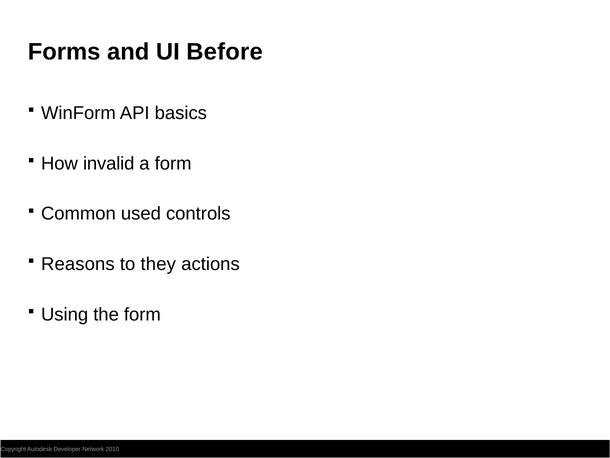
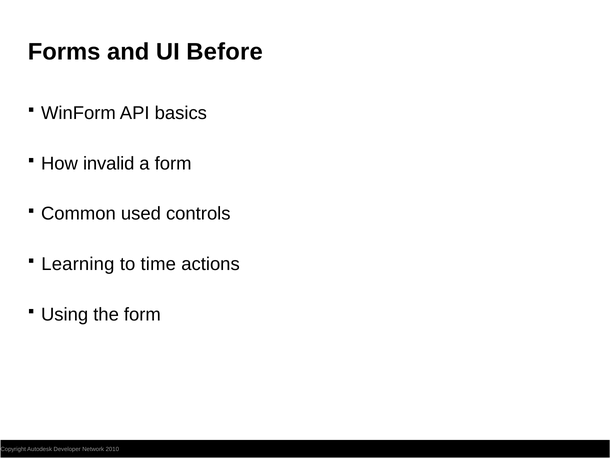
Reasons: Reasons -> Learning
they: they -> time
